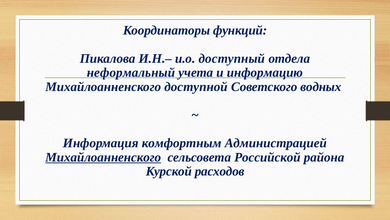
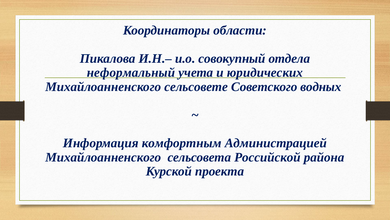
Координаторы функций: функций -> области
доступный: доступный -> совокупный
и информацию: информацию -> юридических
Михайлоанненского доступной: доступной -> сельсовете
Михайлоанненского at (103, 157) underline: present -> none
расходов: расходов -> проекта
